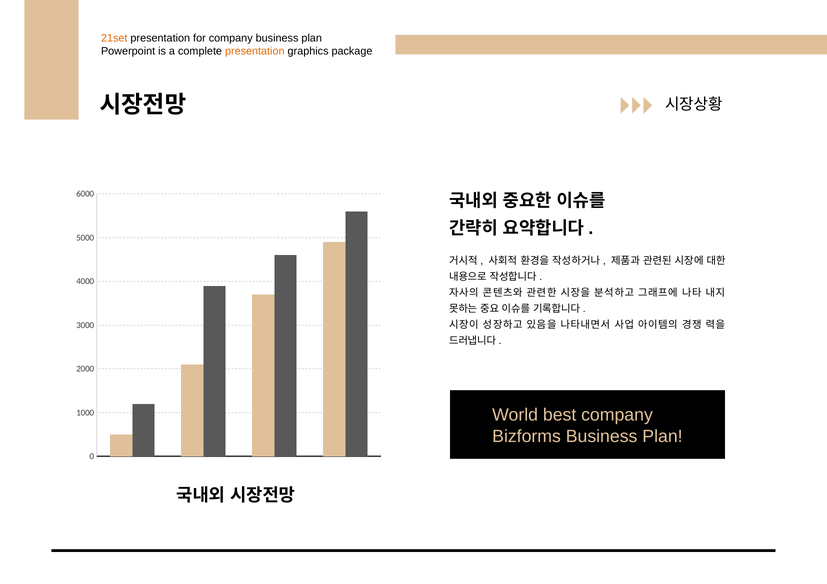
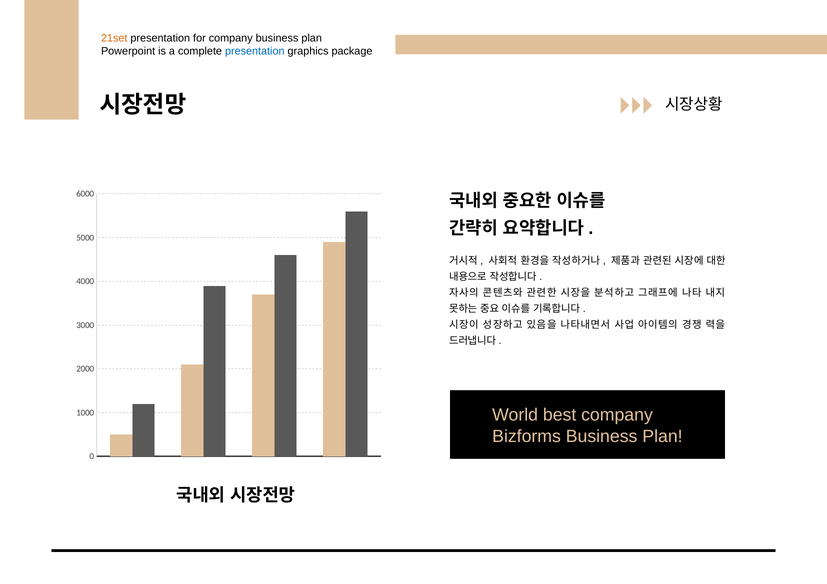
presentation at (255, 51) colour: orange -> blue
